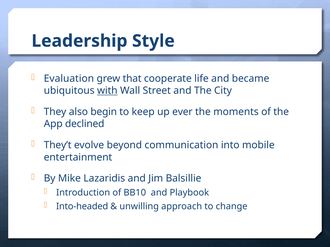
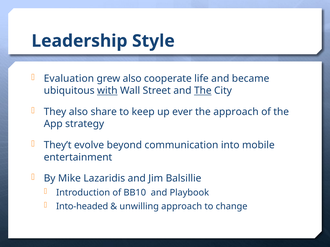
grew that: that -> also
The at (203, 91) underline: none -> present
begin: begin -> share
the moments: moments -> approach
declined: declined -> strategy
